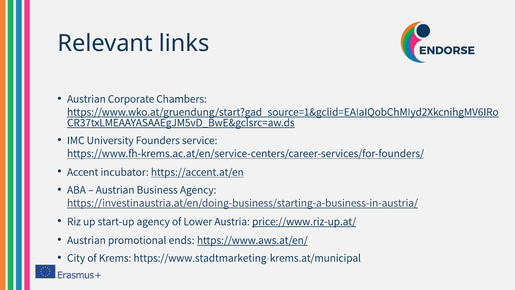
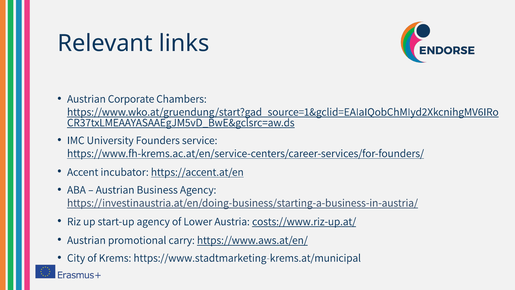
price://www.riz-up.at/: price://www.riz-up.at/ -> costs://www.riz-up.at/
ends: ends -> carry
